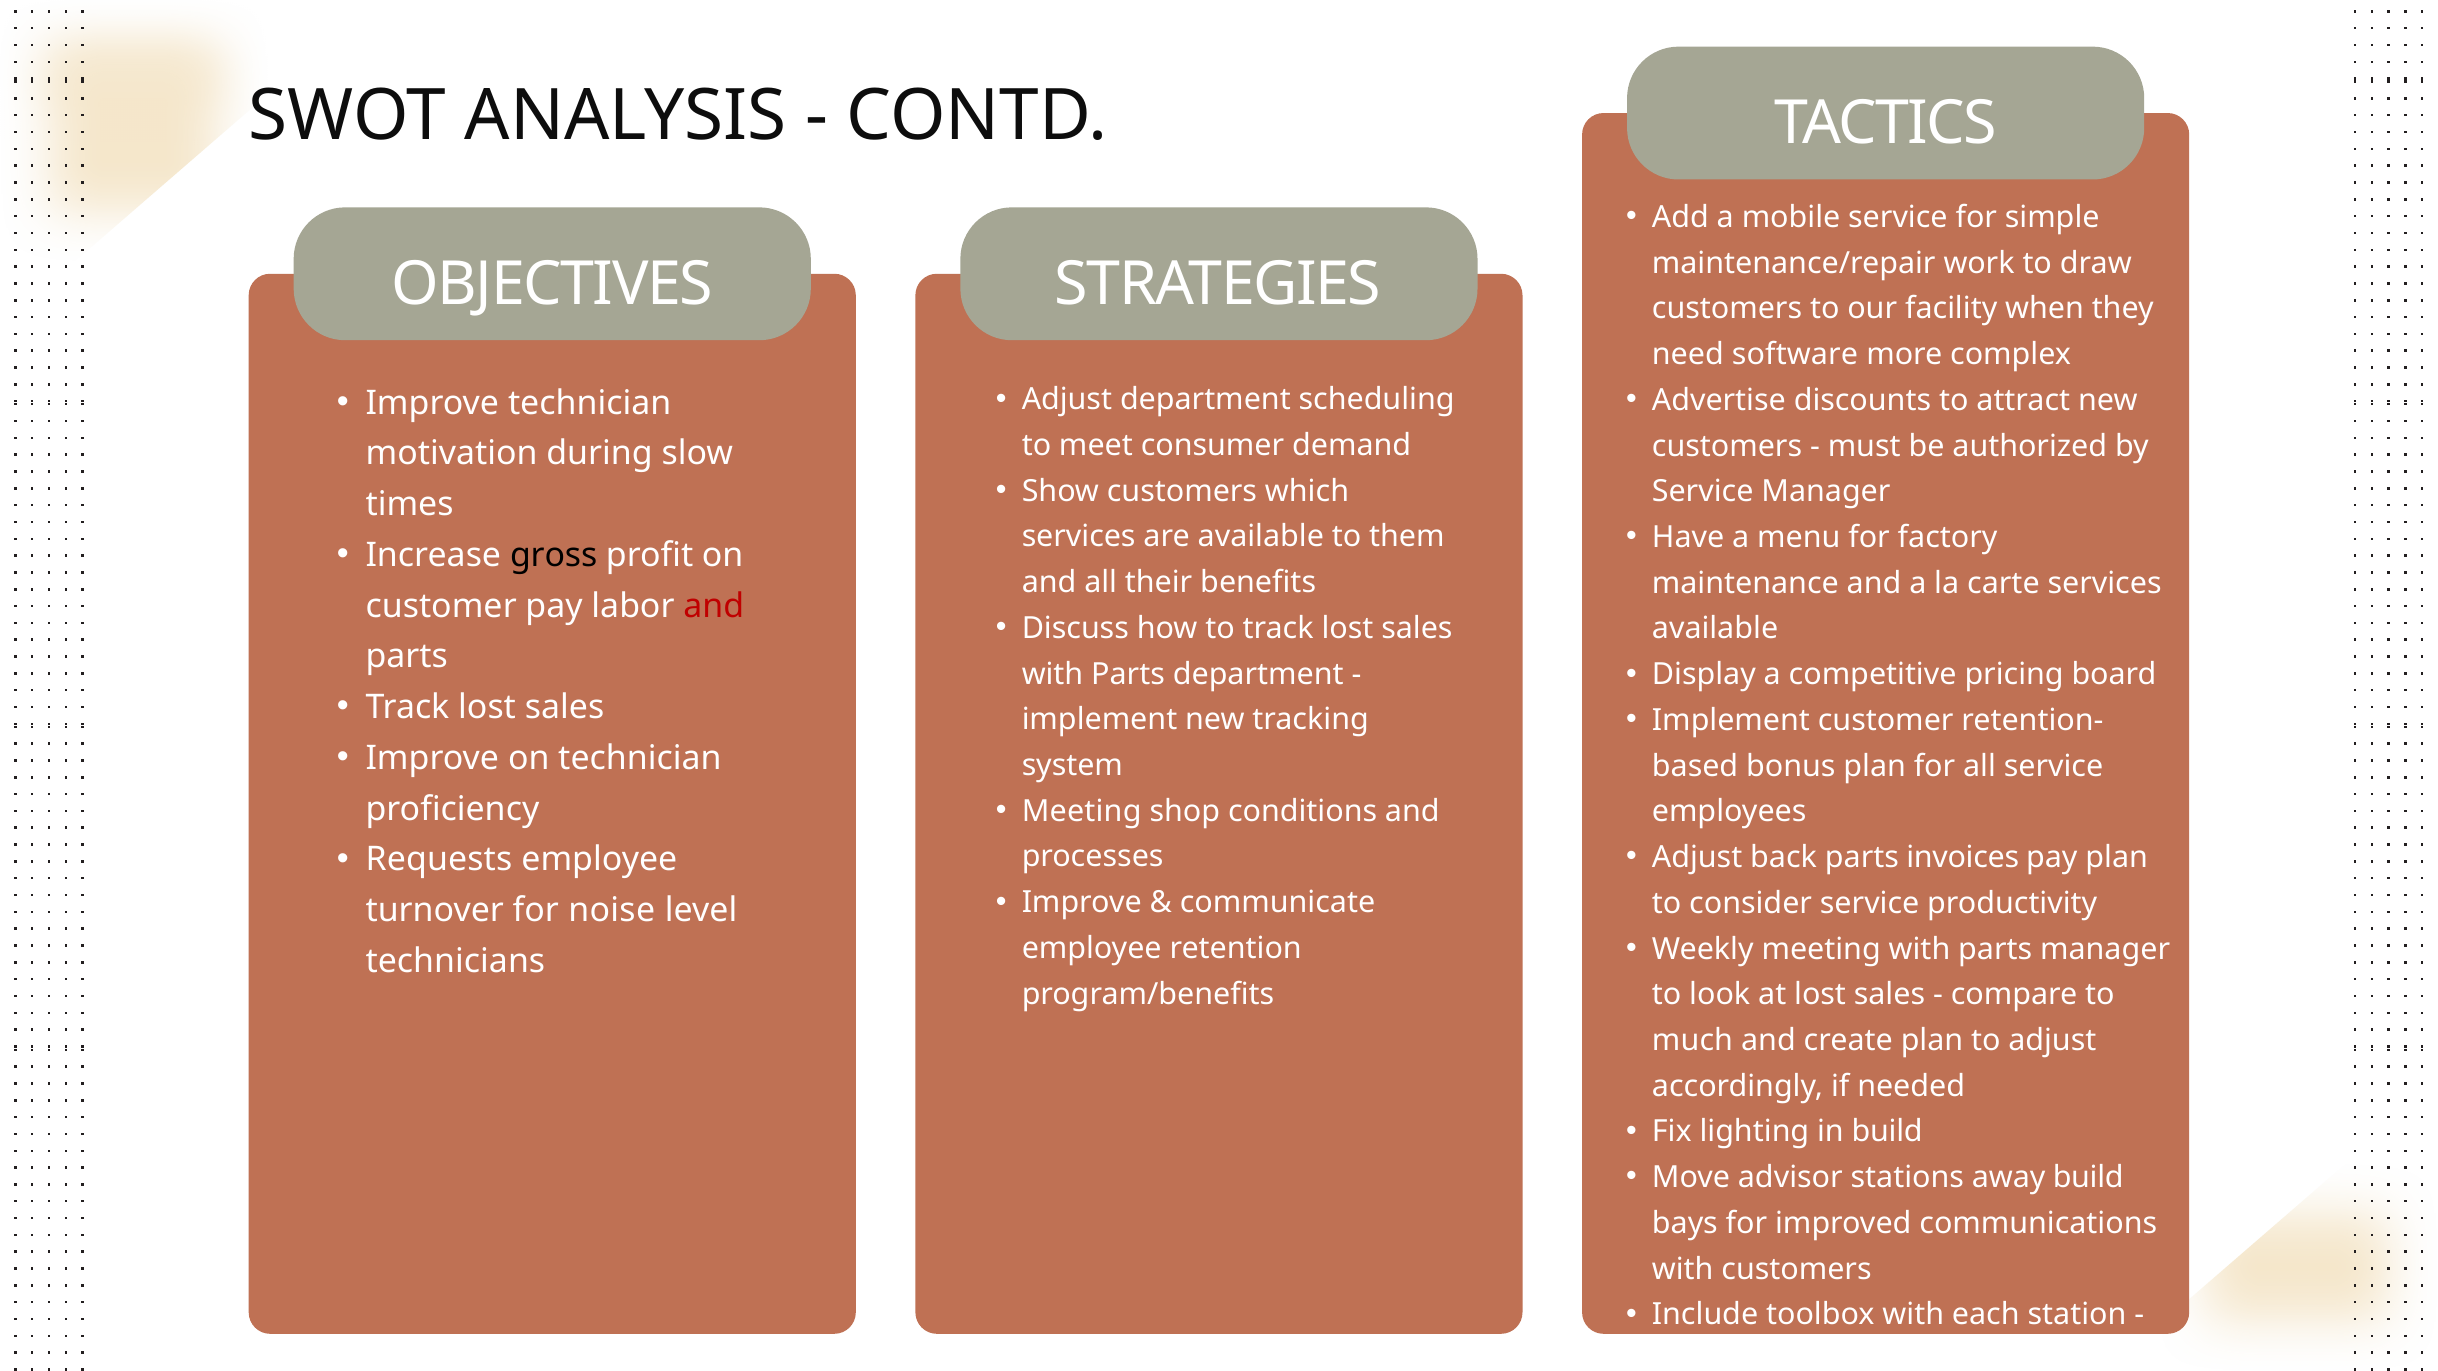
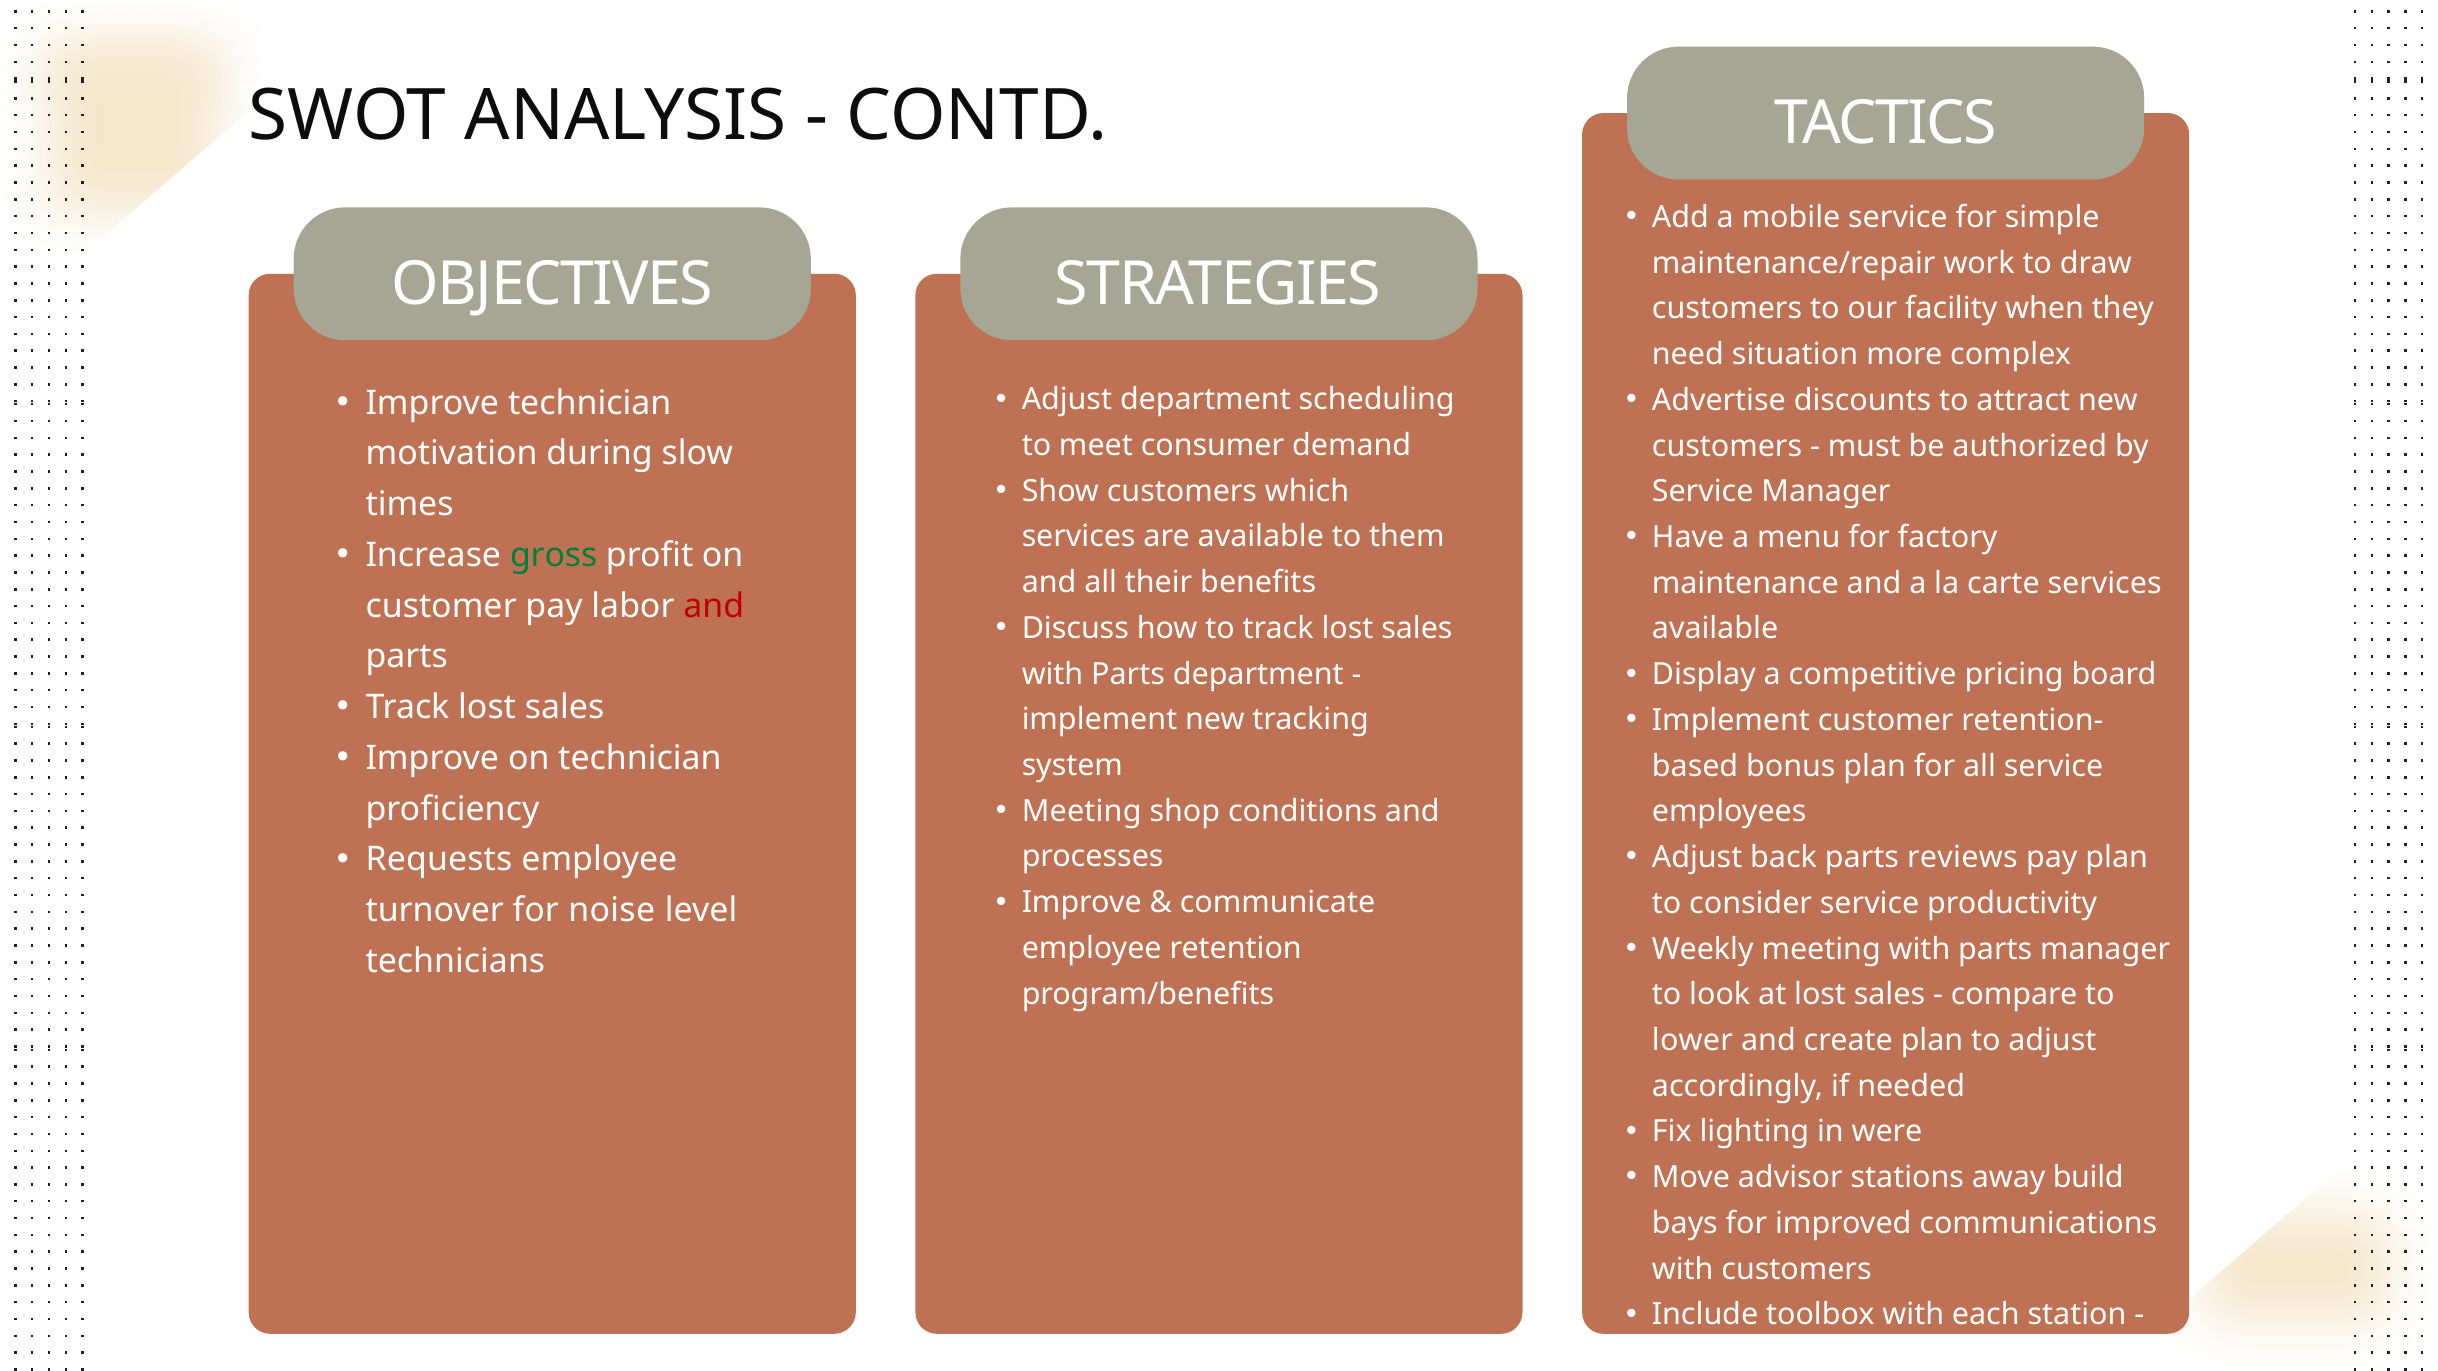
software: software -> situation
gross colour: black -> green
invoices: invoices -> reviews
much: much -> lower
in build: build -> were
